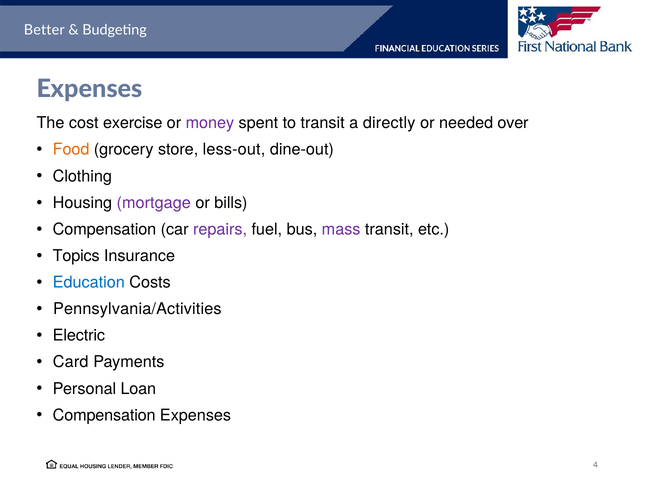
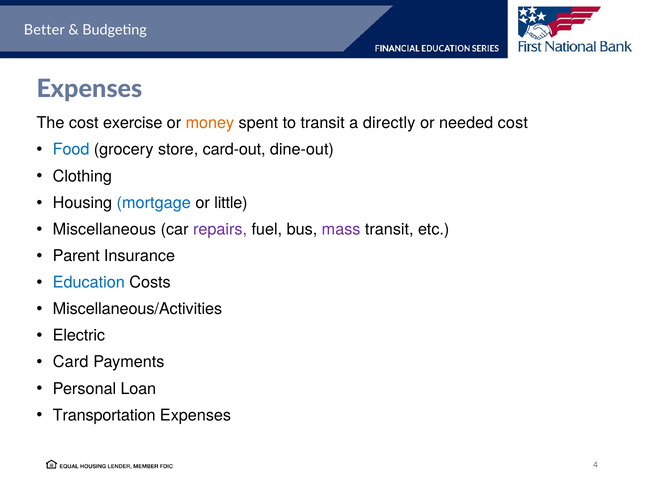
money colour: purple -> orange
needed over: over -> cost
Food colour: orange -> blue
less-out: less-out -> card-out
mortgage colour: purple -> blue
bills: bills -> little
Compensation at (104, 229): Compensation -> Miscellaneous
Topics: Topics -> Parent
Pennsylvania/Activities: Pennsylvania/Activities -> Miscellaneous/Activities
Compensation at (104, 415): Compensation -> Transportation
